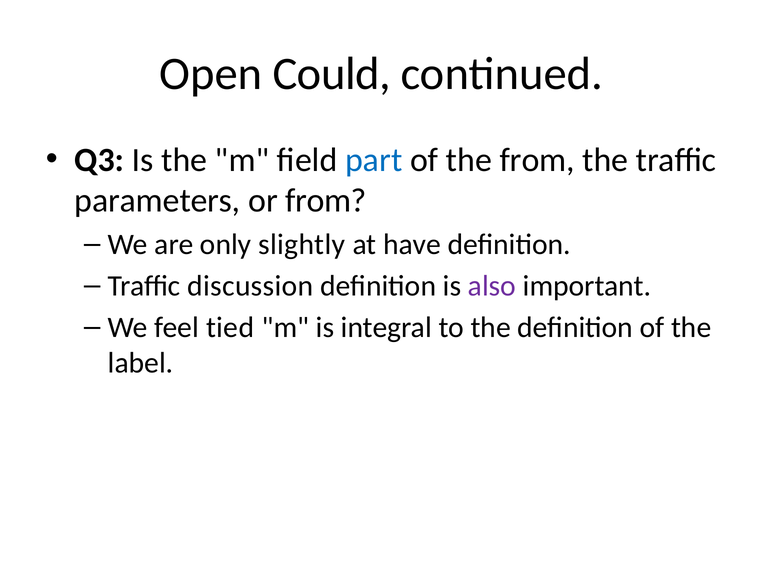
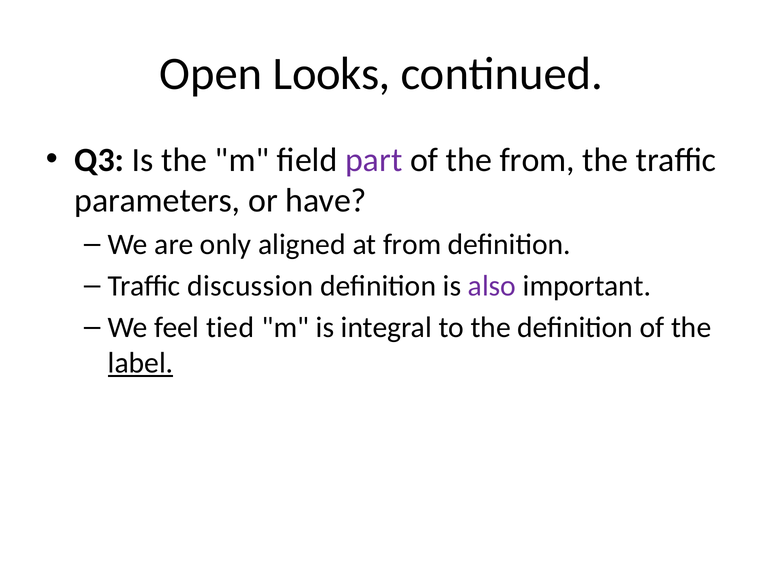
Could: Could -> Looks
part colour: blue -> purple
or from: from -> have
slightly: slightly -> aligned
at have: have -> from
label underline: none -> present
